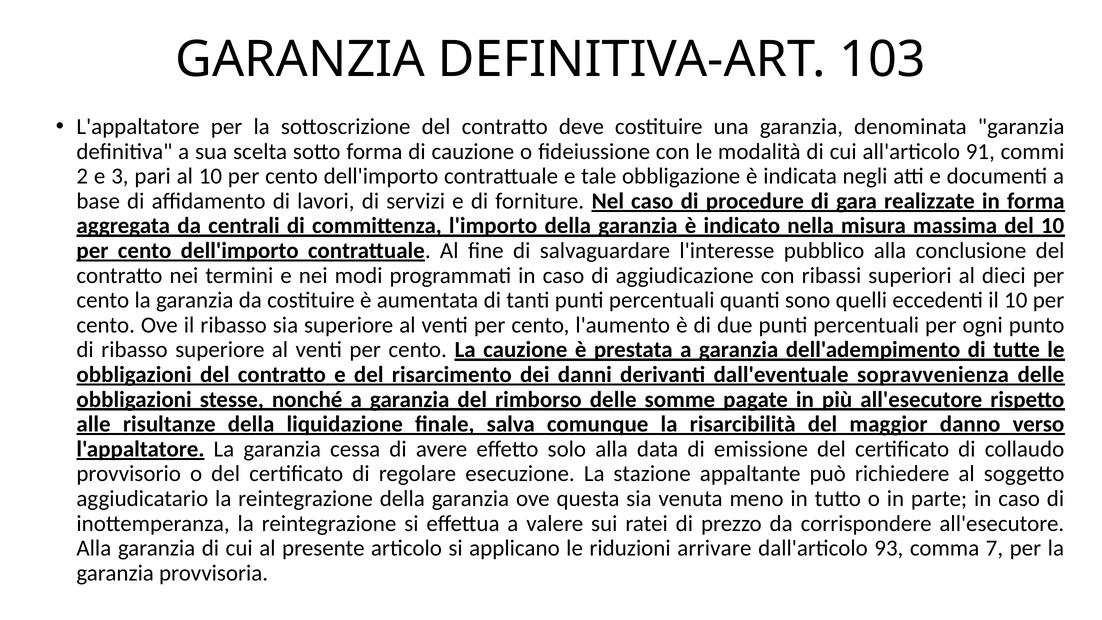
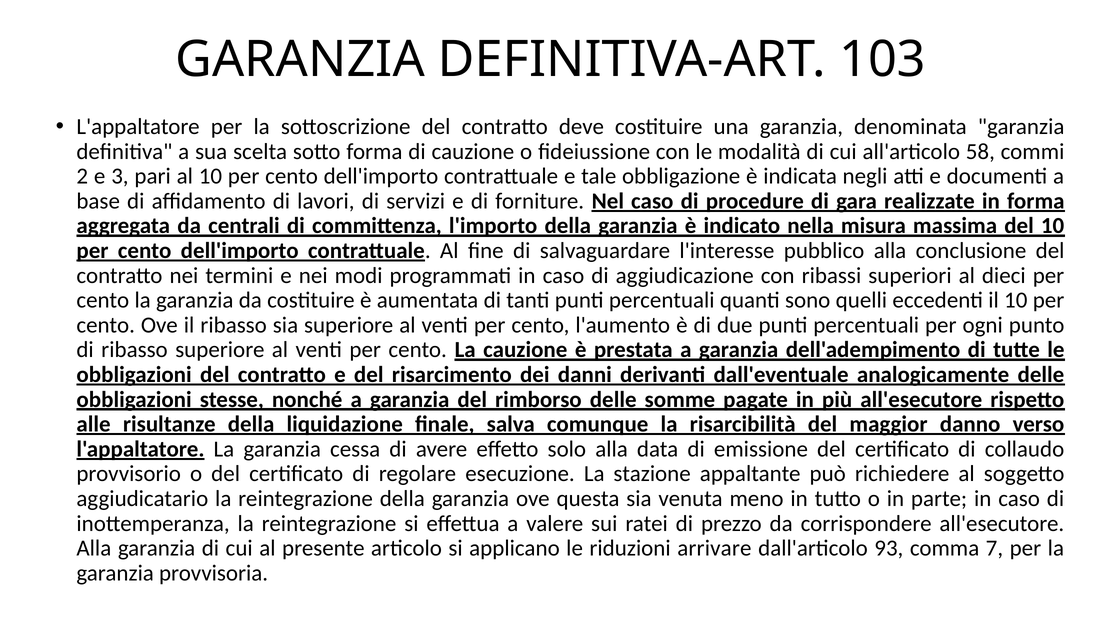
91: 91 -> 58
sopravvenienza: sopravvenienza -> analogicamente
